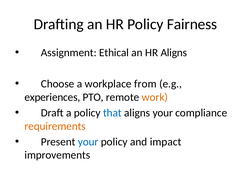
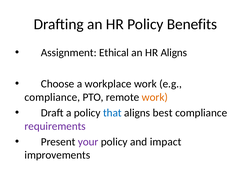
Fairness: Fairness -> Benefits
workplace from: from -> work
experiences at (52, 97): experiences -> compliance
aligns your: your -> best
requirements colour: orange -> purple
your at (88, 142) colour: blue -> purple
